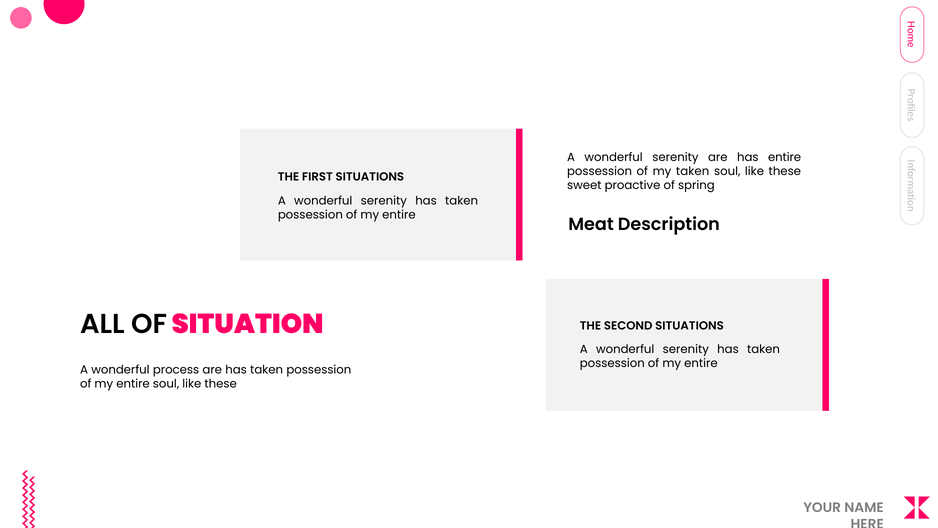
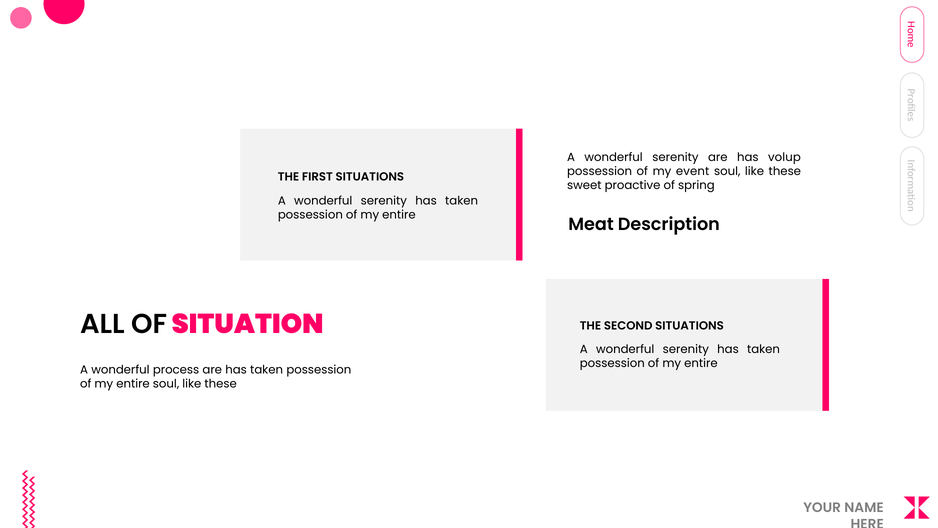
has entire: entire -> volup
my taken: taken -> event
